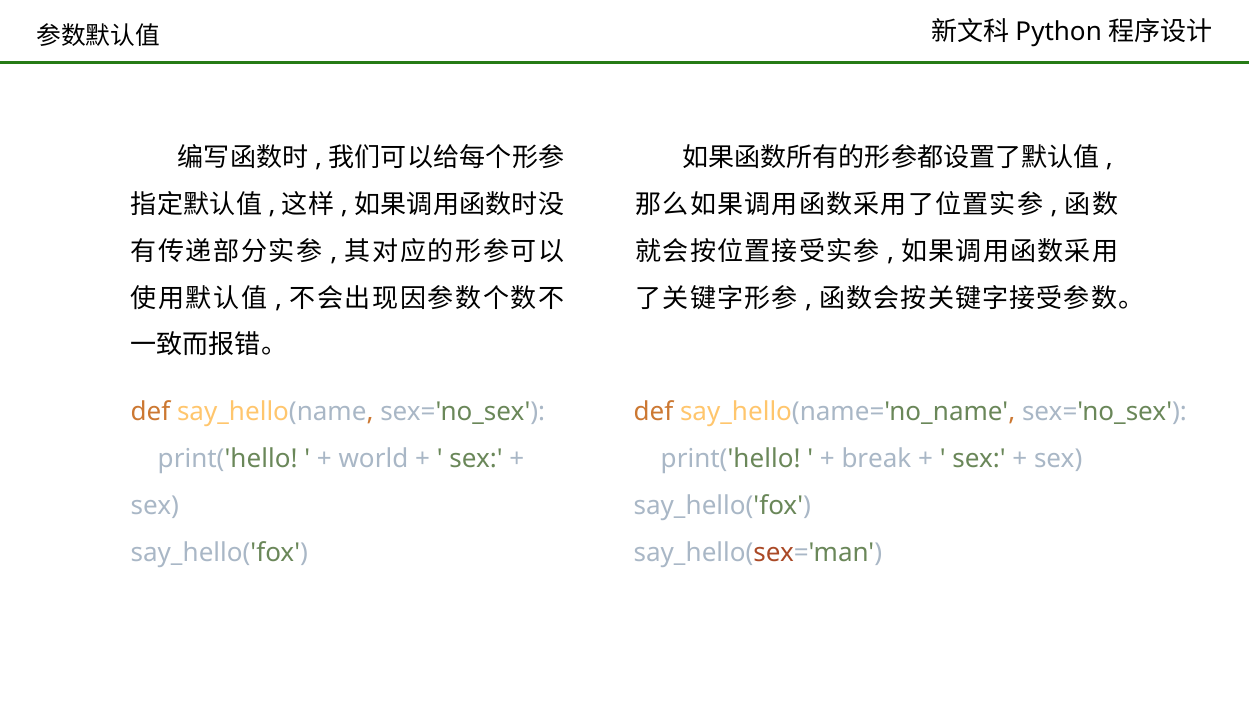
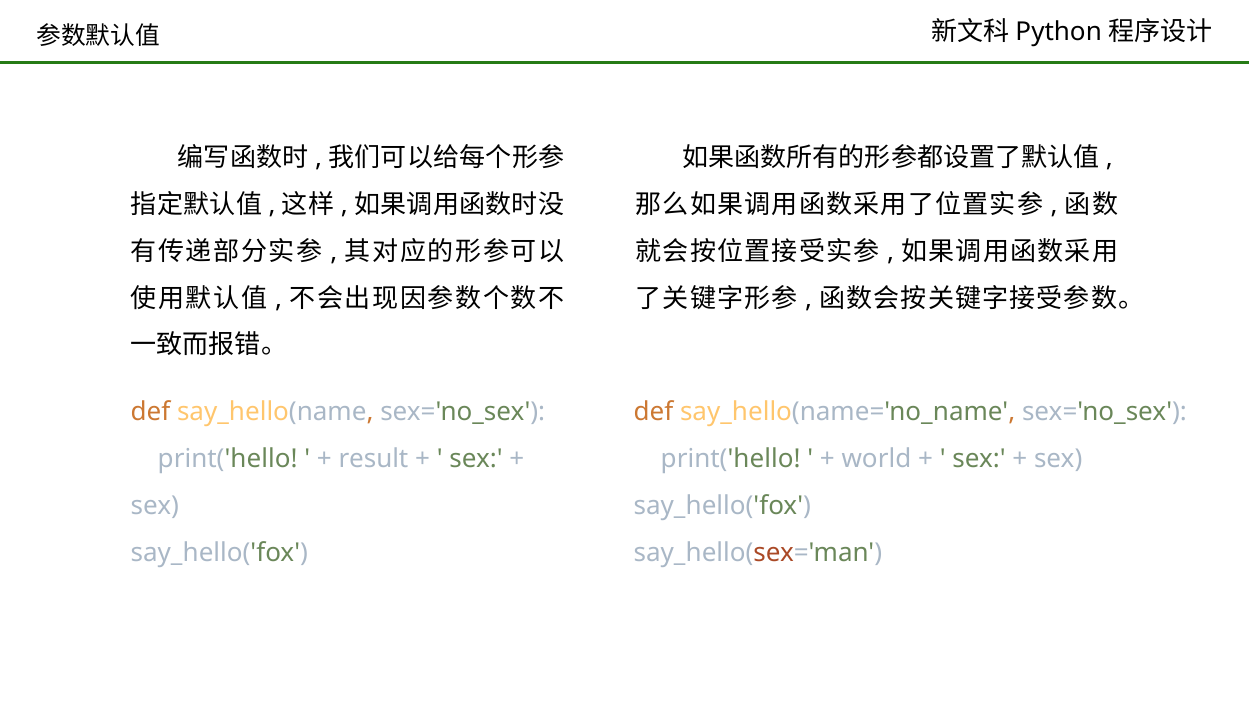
world: world -> result
break: break -> world
